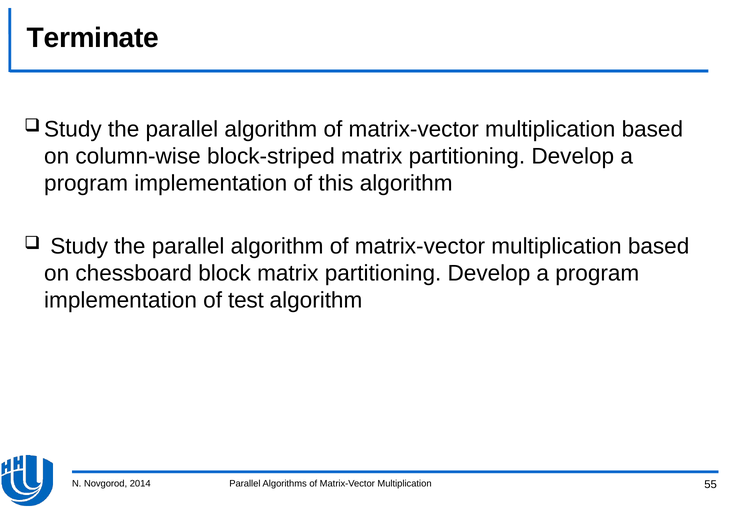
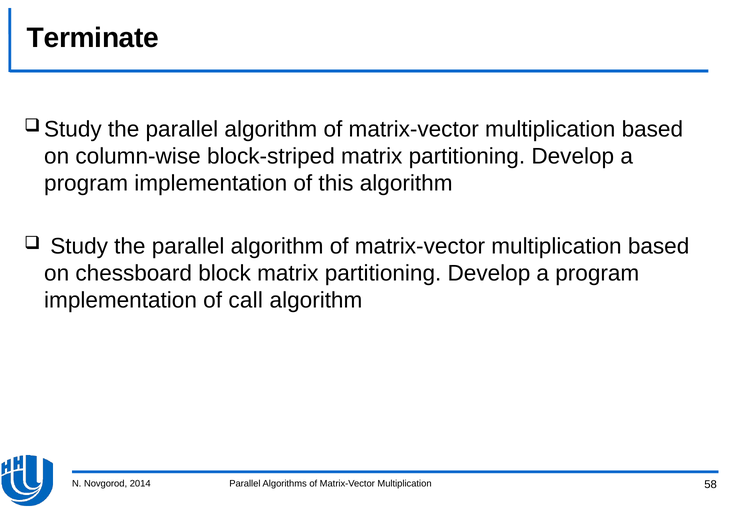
test: test -> call
55: 55 -> 58
